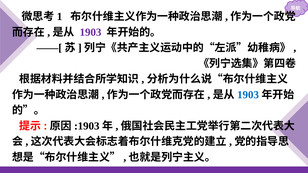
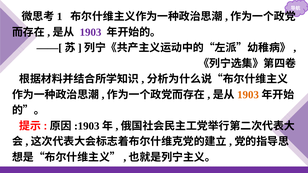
1903 at (248, 95) colour: blue -> orange
